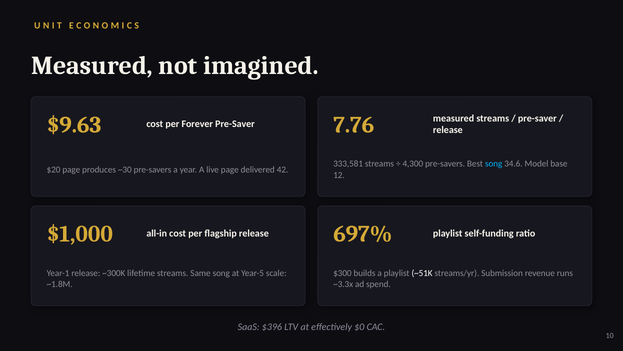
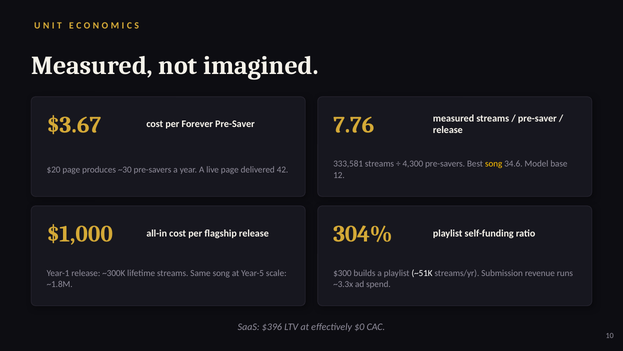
$9.63: $9.63 -> $3.67
song at (494, 164) colour: light blue -> yellow
697%: 697% -> 304%
